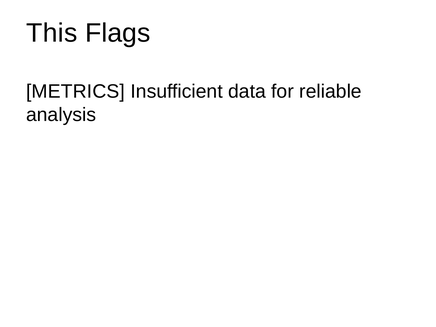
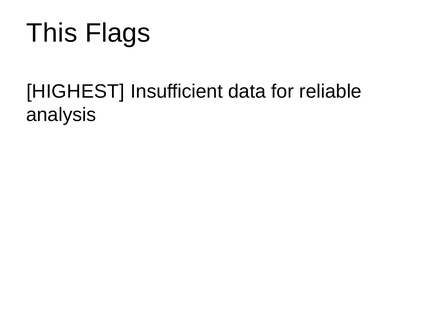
METRICS: METRICS -> HIGHEST
